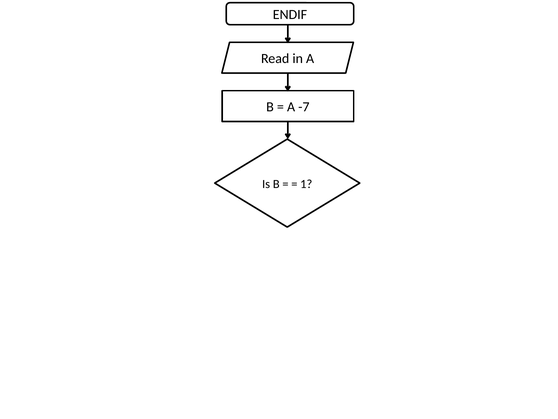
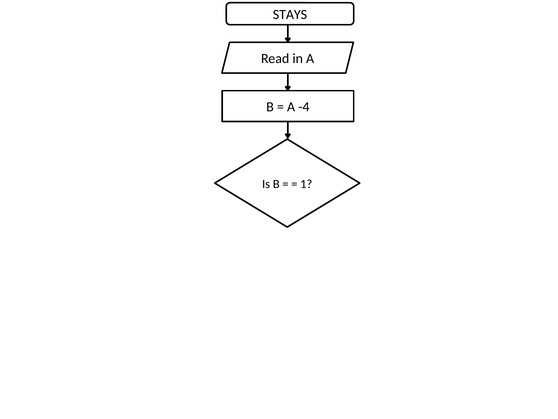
ENDIF: ENDIF -> STAYS
-7: -7 -> -4
